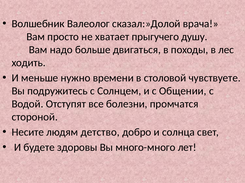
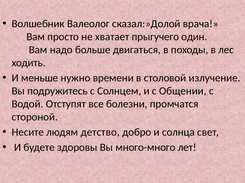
душу: душу -> один
чувствуете: чувствуете -> излучение
